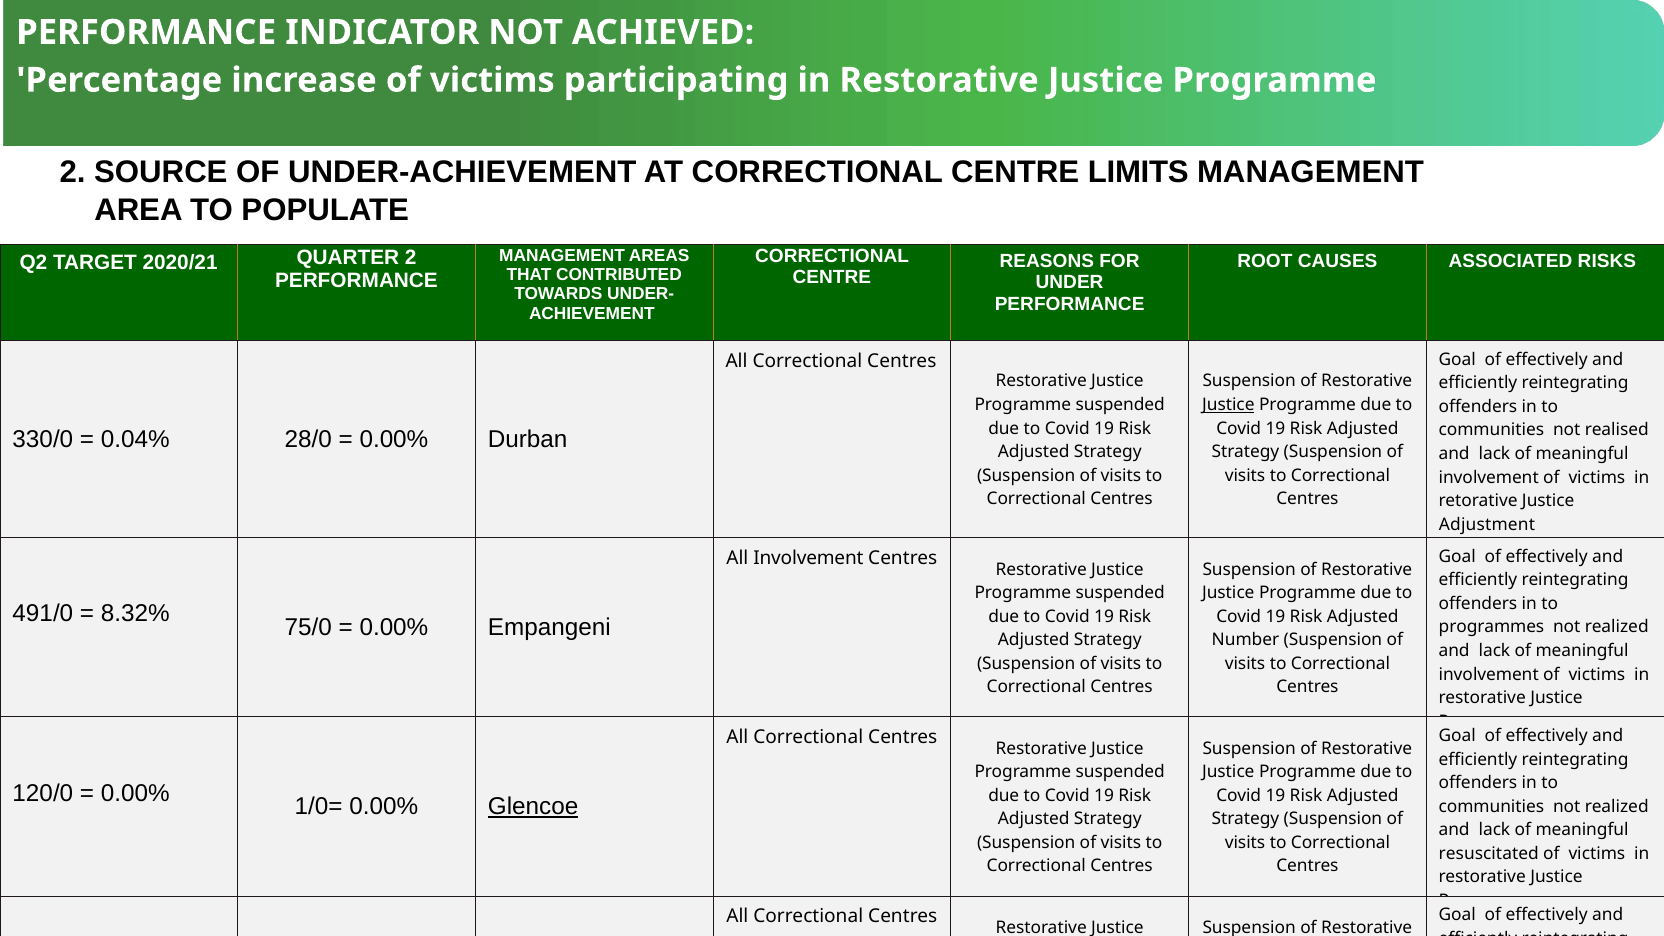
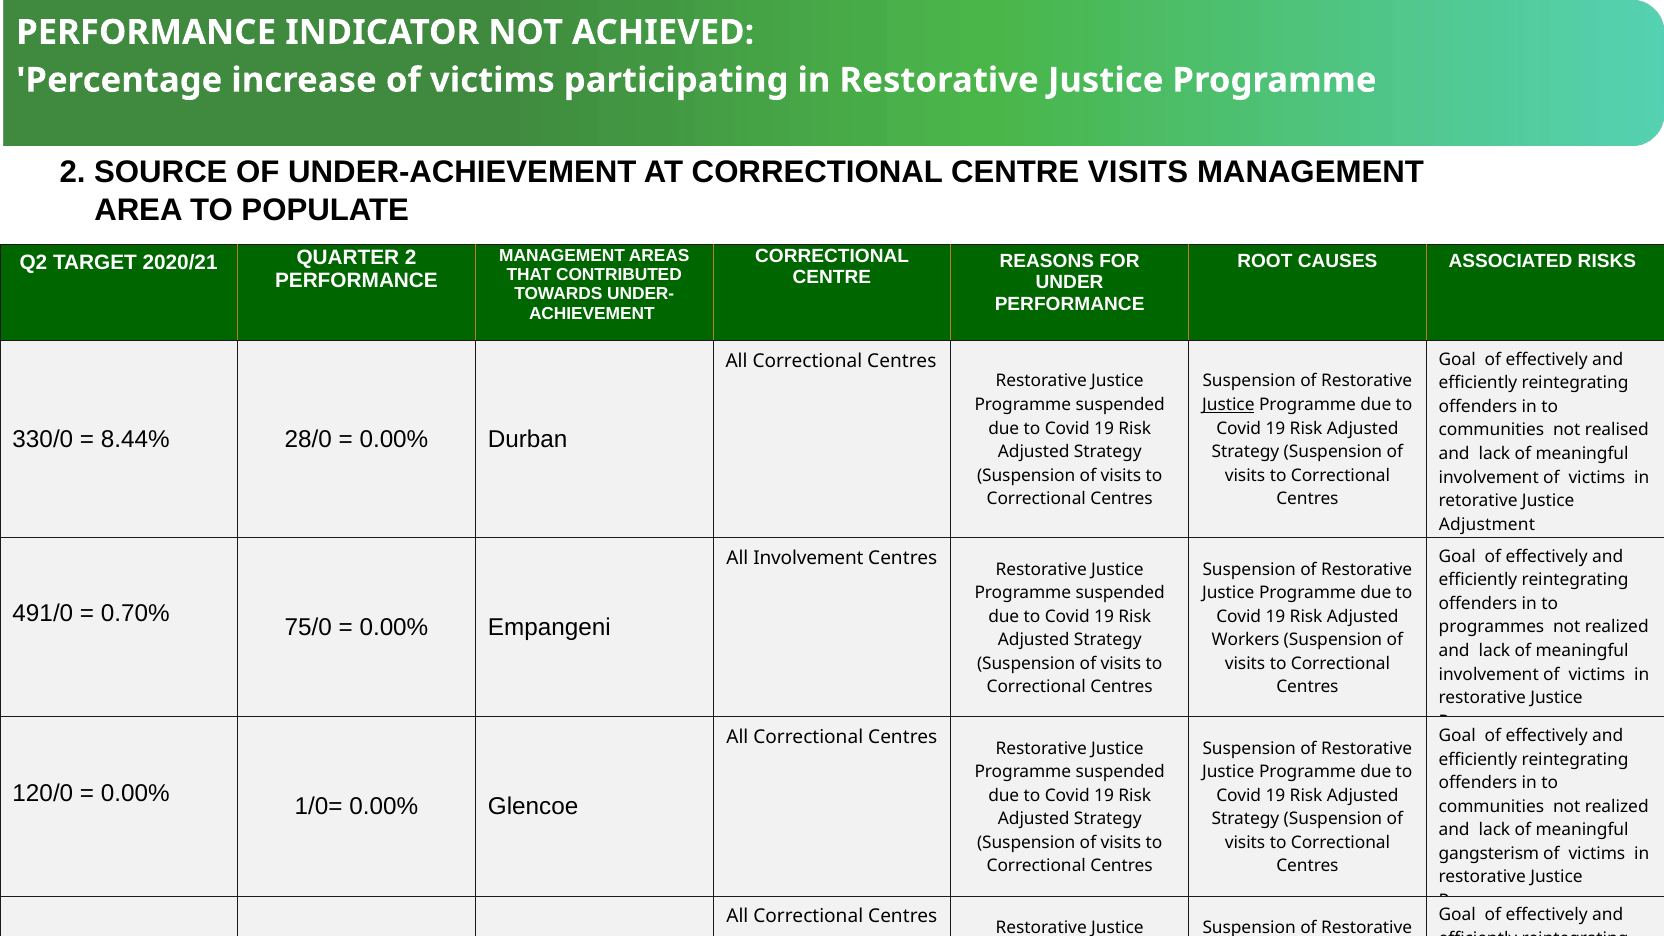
CENTRE LIMITS: LIMITS -> VISITS
0.04%: 0.04% -> 8.44%
8.32%: 8.32% -> 0.70%
Number: Number -> Workers
Glencoe underline: present -> none
resuscitated: resuscitated -> gangsterism
